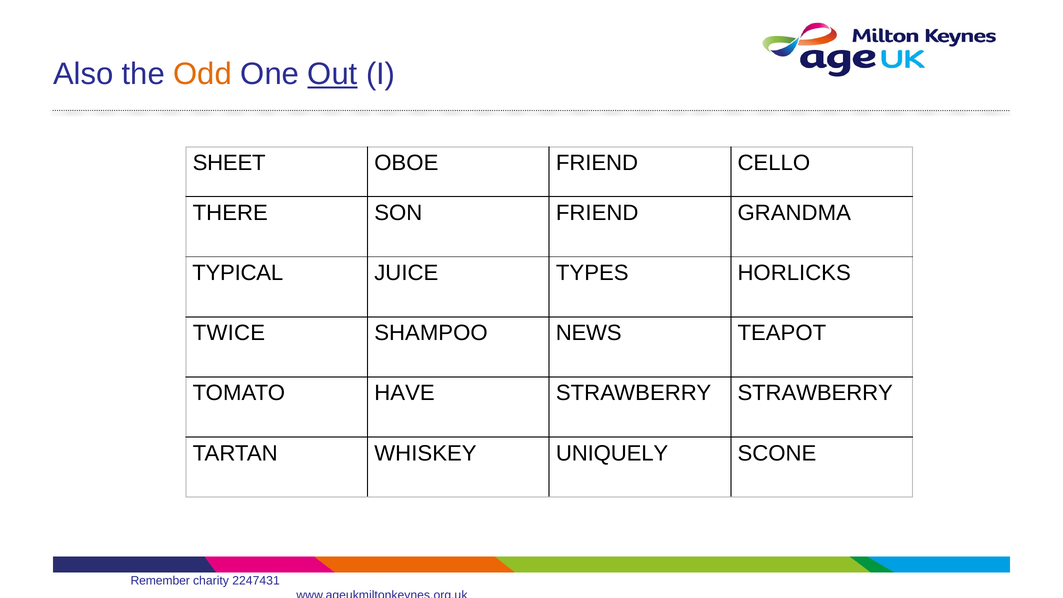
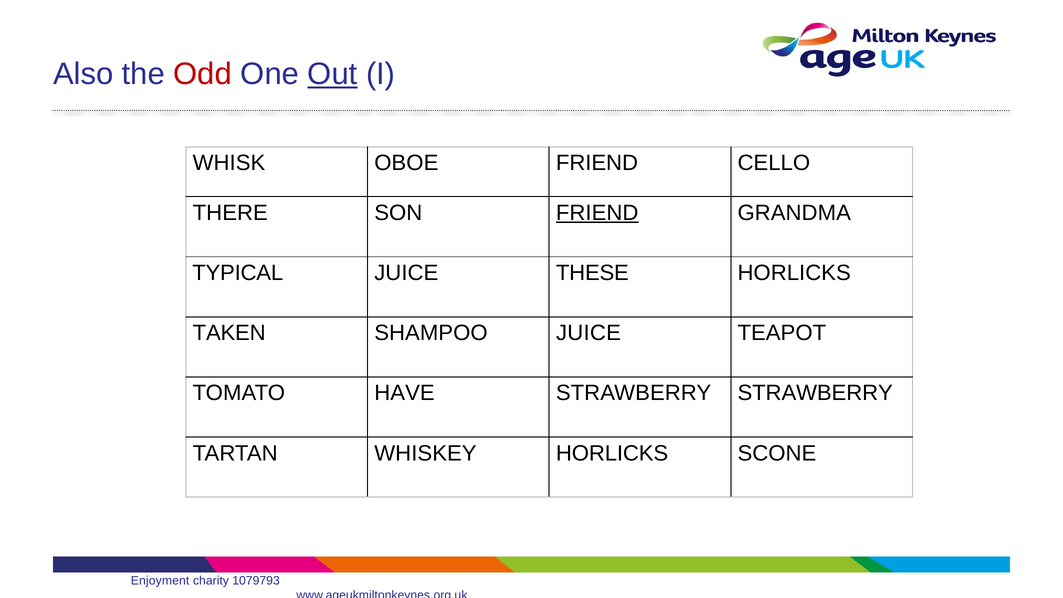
Odd colour: orange -> red
SHEET: SHEET -> WHISK
FRIEND at (597, 213) underline: none -> present
TYPES: TYPES -> THESE
TWICE: TWICE -> TAKEN
SHAMPOO NEWS: NEWS -> JUICE
WHISKEY UNIQUELY: UNIQUELY -> HORLICKS
Remember: Remember -> Enjoyment
2247431: 2247431 -> 1079793
